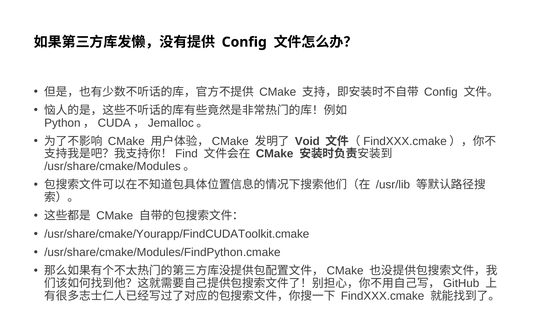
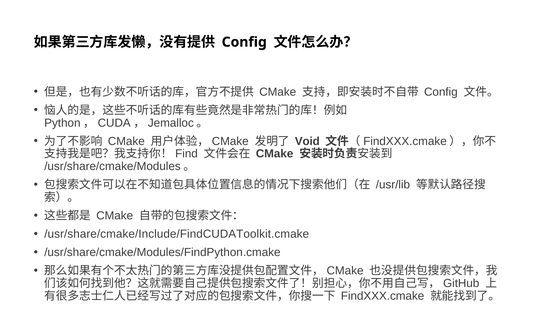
/usr/share/cmake/Yourapp/FindCUDAToolkit.cmake: /usr/share/cmake/Yourapp/FindCUDAToolkit.cmake -> /usr/share/cmake/Include/FindCUDAToolkit.cmake
